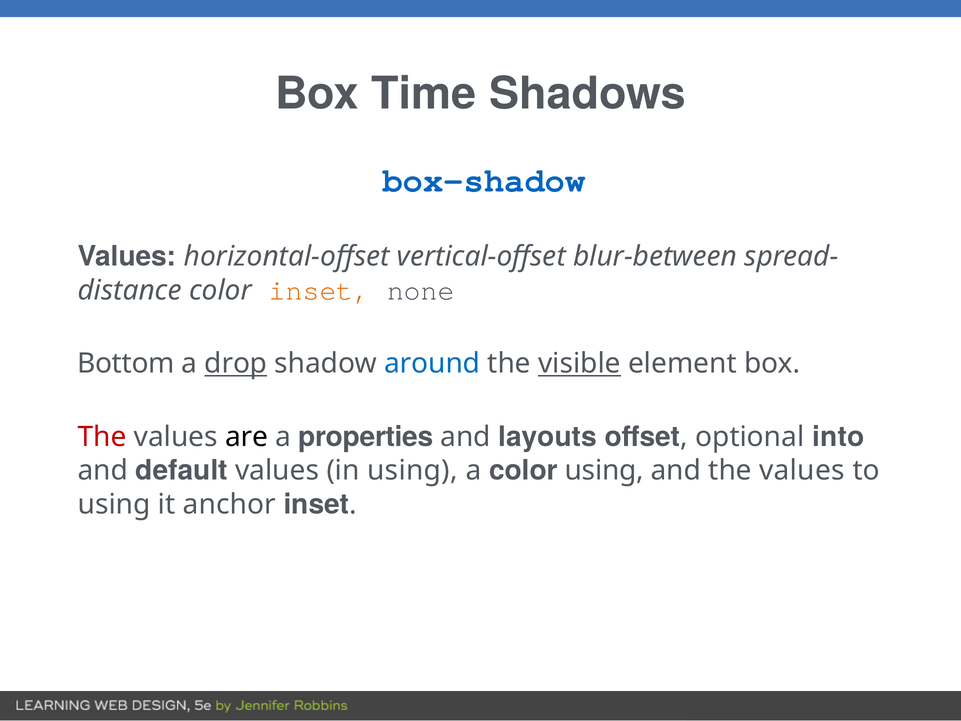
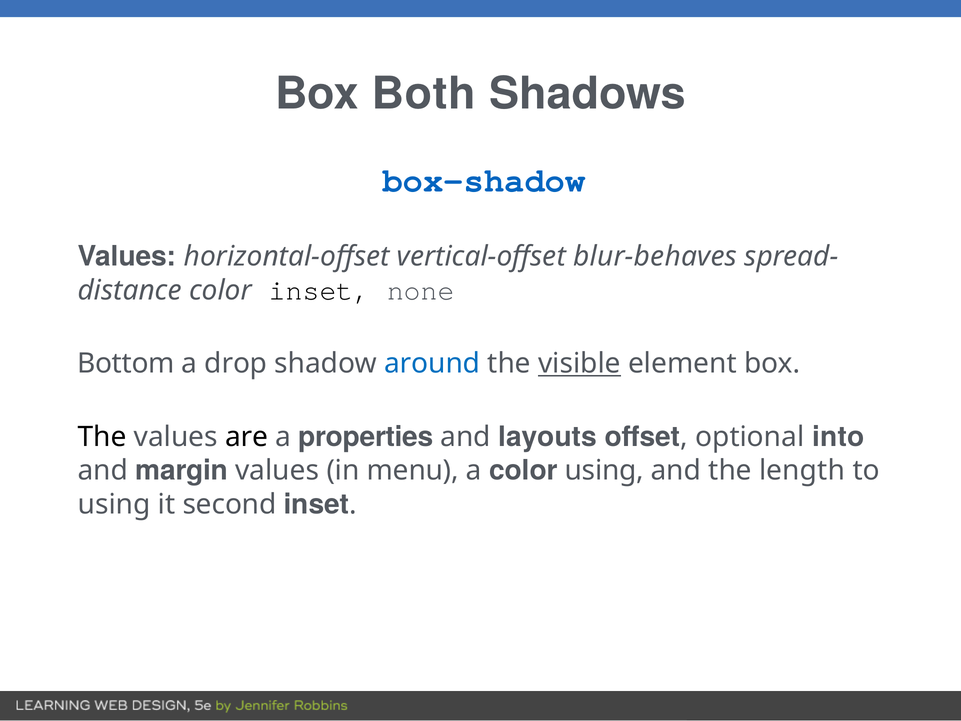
Time: Time -> Both
blur-between: blur-between -> blur-behaves
inset at (320, 290) colour: orange -> black
drop underline: present -> none
The at (102, 437) colour: red -> black
default: default -> margin
in using: using -> menu
and the values: values -> length
anchor: anchor -> second
